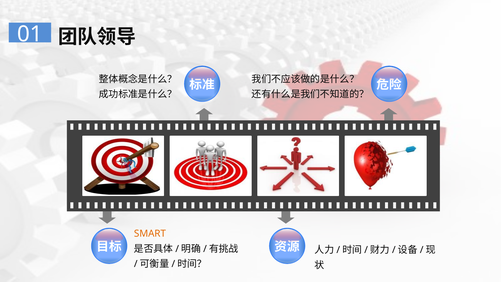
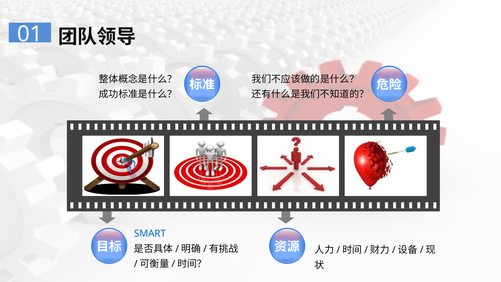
SMART colour: orange -> blue
